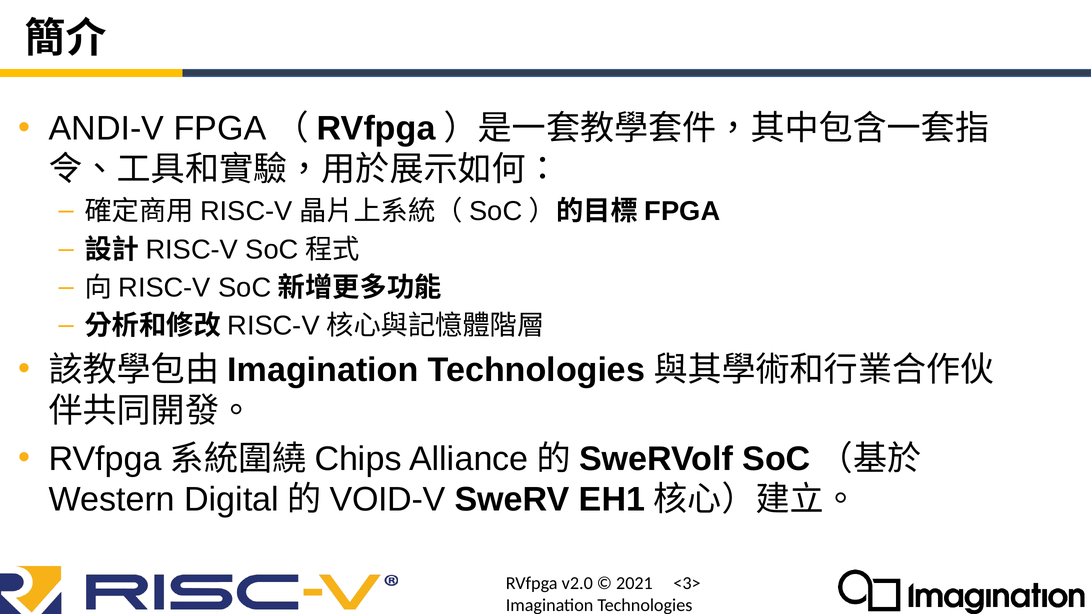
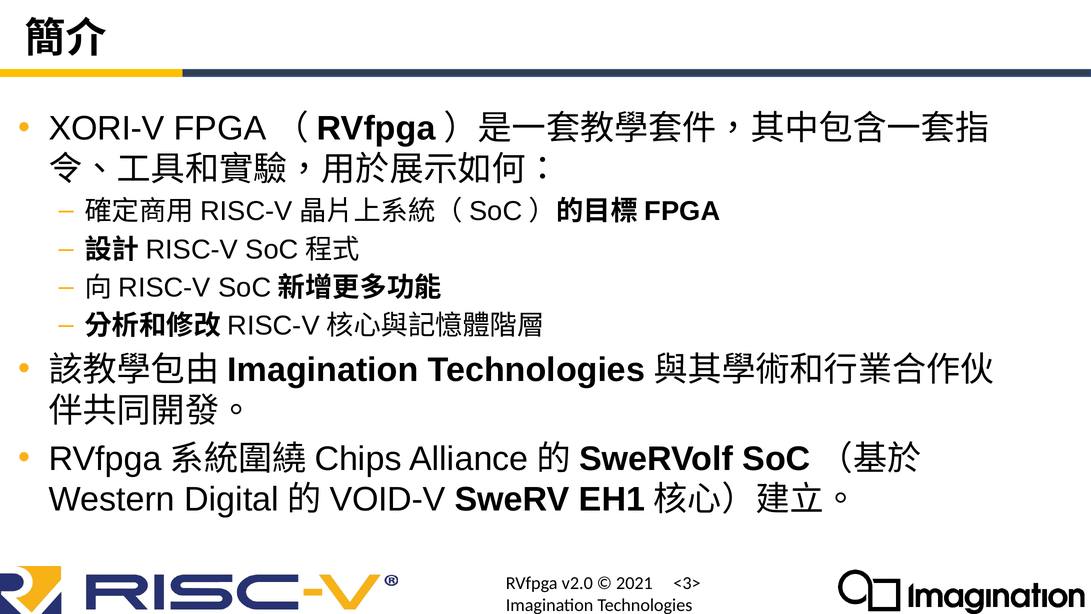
ANDI-V: ANDI-V -> XORI-V
